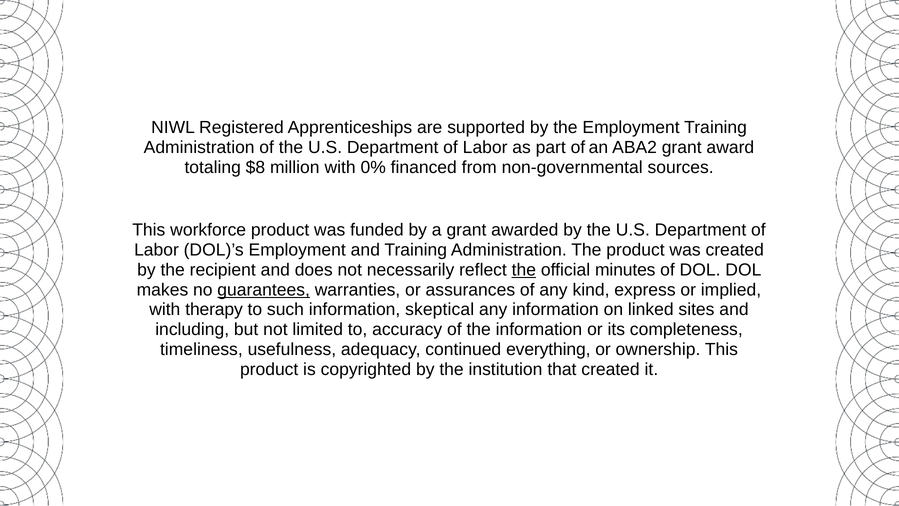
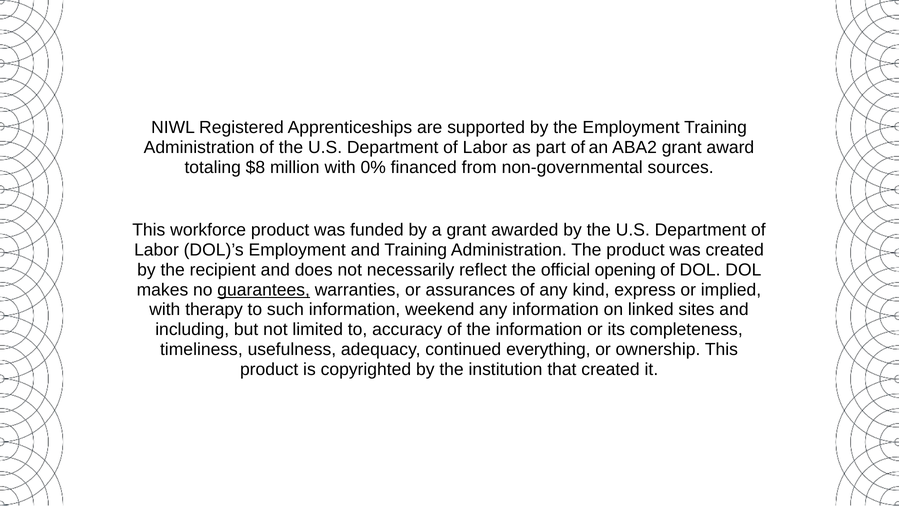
the at (524, 270) underline: present -> none
minutes: minutes -> opening
skeptical: skeptical -> weekend
